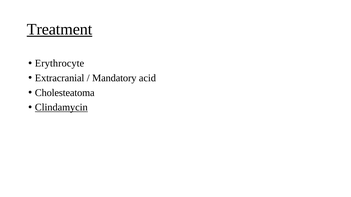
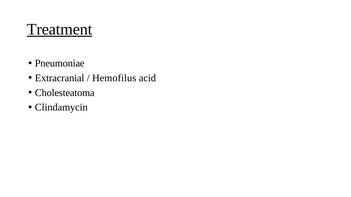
Erythrocyte: Erythrocyte -> Pneumoniae
Mandatory: Mandatory -> Hemofilus
Clindamycin underline: present -> none
